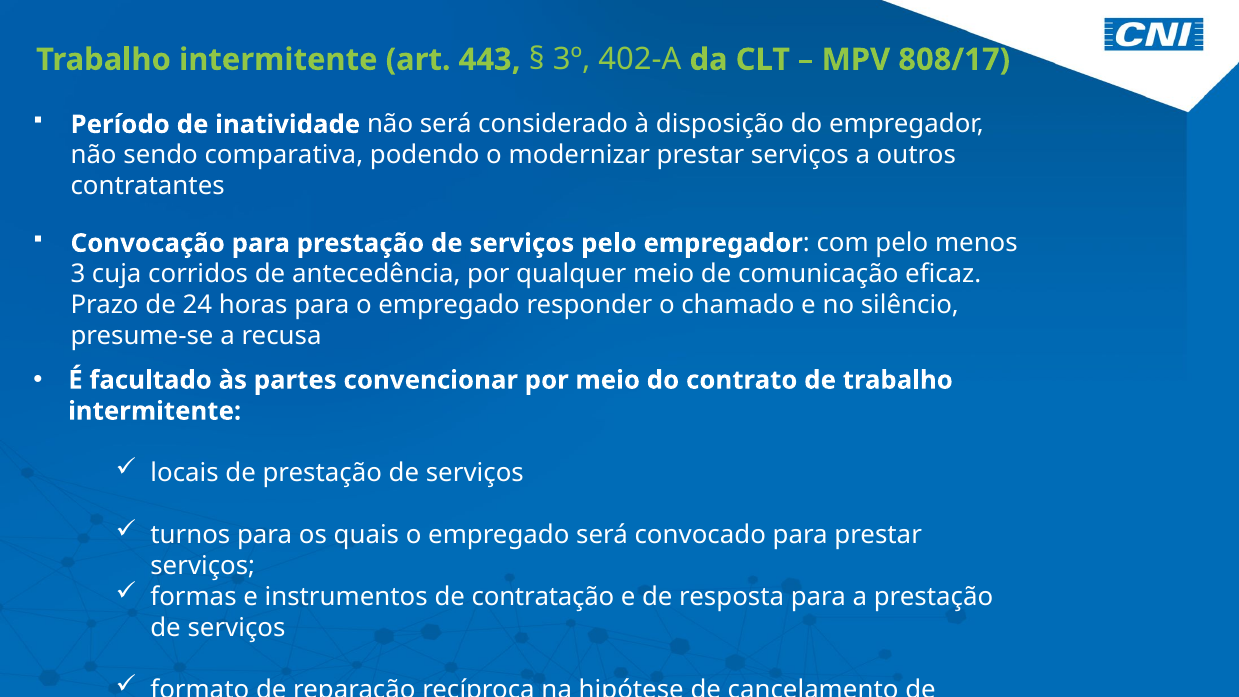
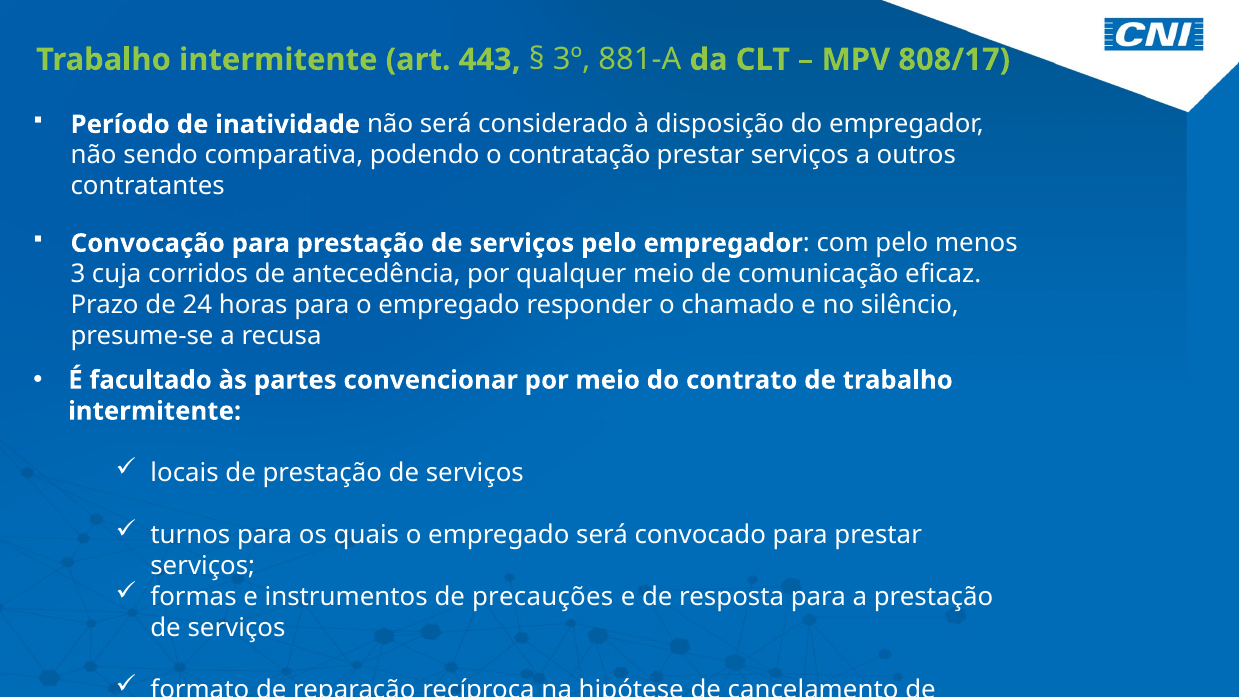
402-A: 402-A -> 881-A
modernizar: modernizar -> contratação
contratação: contratação -> precauções
